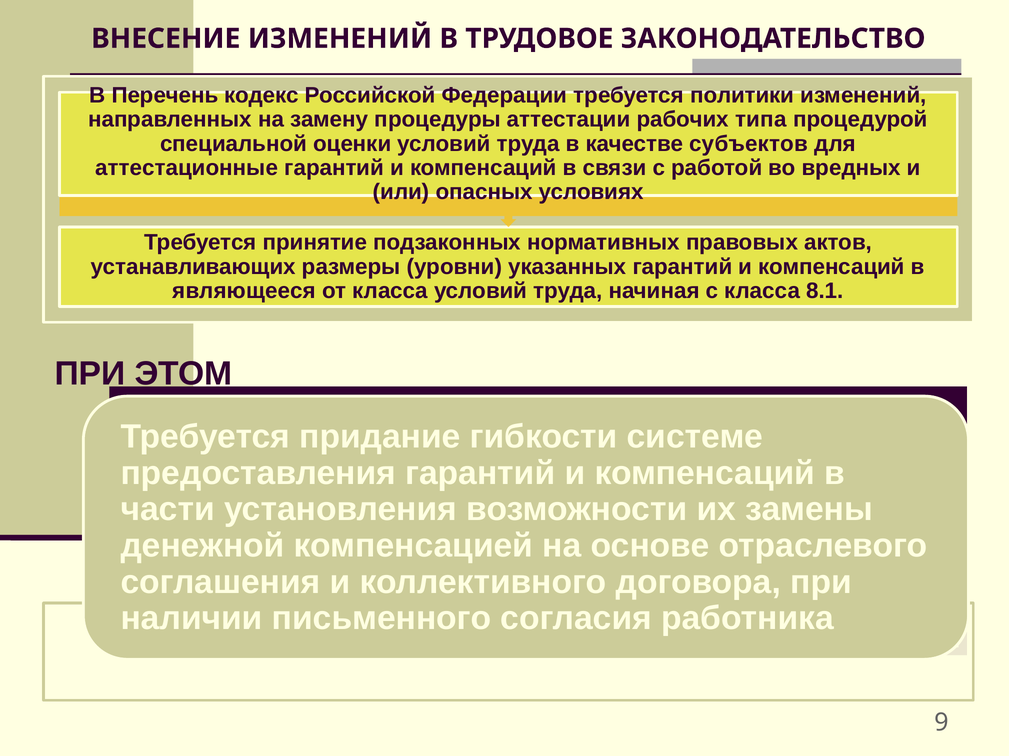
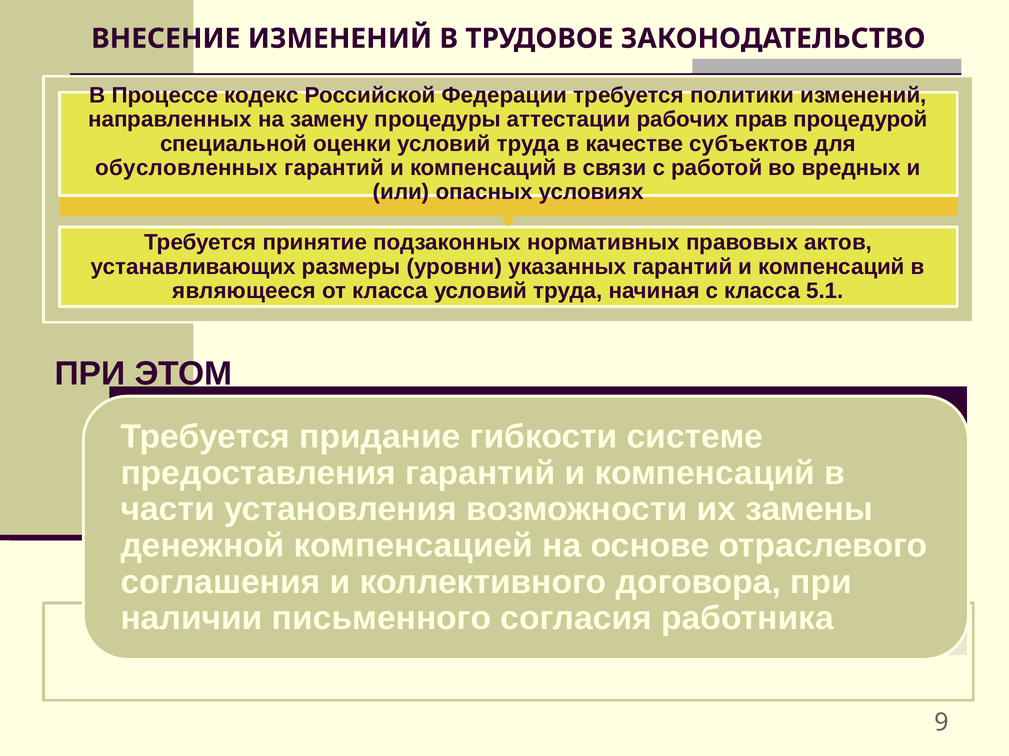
Перечень: Перечень -> Процессе
типа: типа -> прав
аттестационные: аттестационные -> обусловленных
8.1: 8.1 -> 5.1
